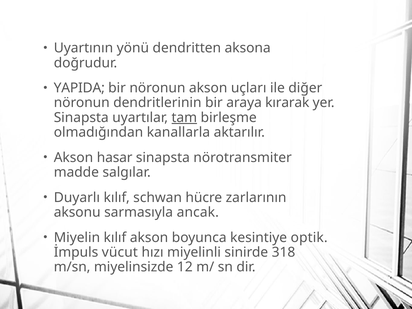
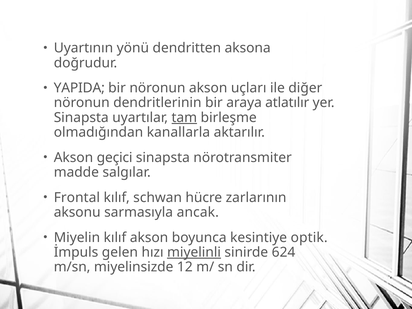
kırarak: kırarak -> atlatılır
hasar: hasar -> geçici
Duyarlı: Duyarlı -> Frontal
vücut: vücut -> gelen
miyelinli underline: none -> present
318: 318 -> 624
